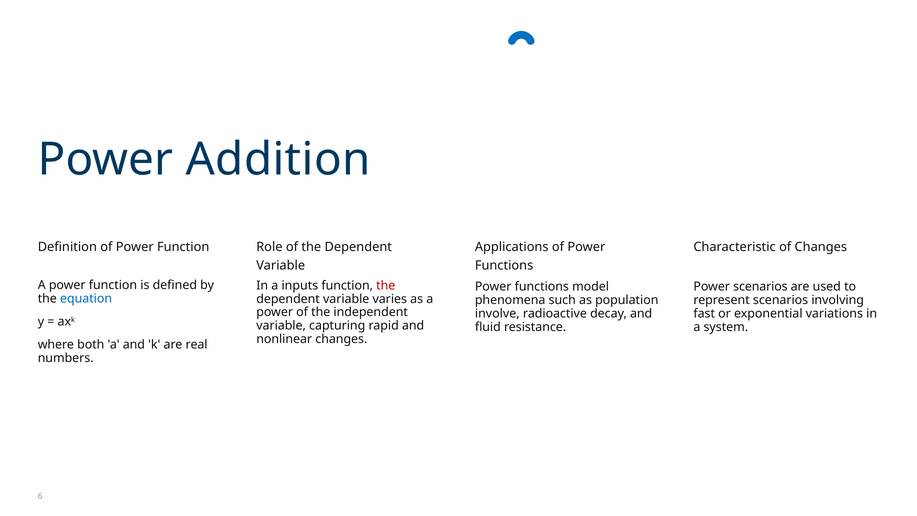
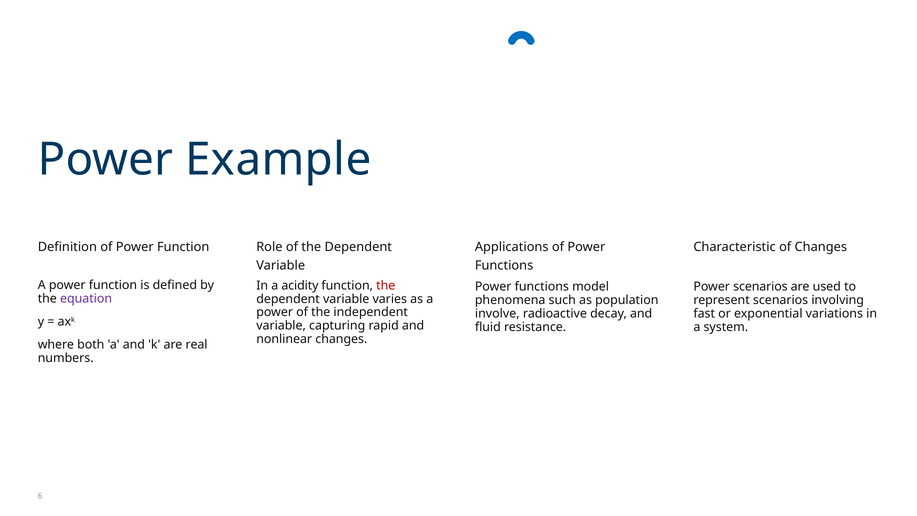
Addition: Addition -> Example
inputs: inputs -> acidity
equation colour: blue -> purple
